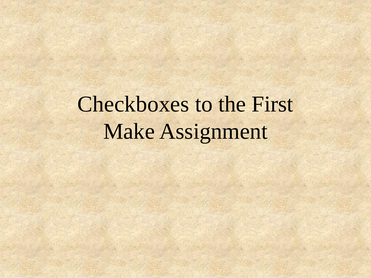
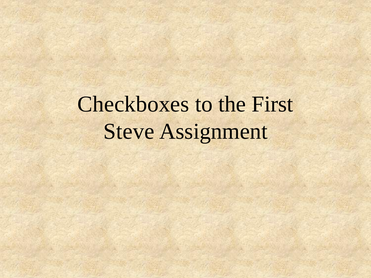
Make: Make -> Steve
